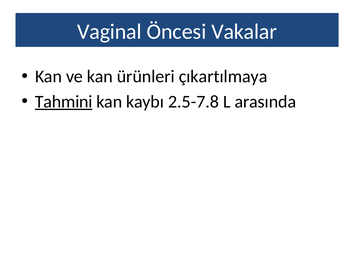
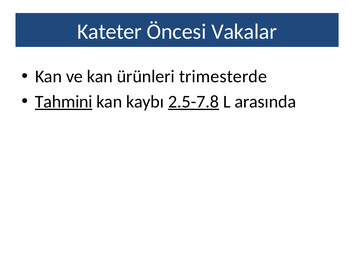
Vaginal: Vaginal -> Kateter
çıkartılmaya: çıkartılmaya -> trimesterde
2.5-7.8 underline: none -> present
